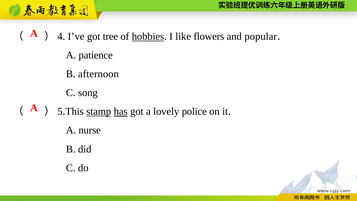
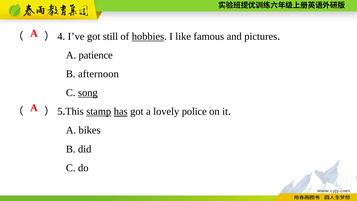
tree: tree -> still
flowers: flowers -> famous
popular: popular -> pictures
song underline: none -> present
nurse: nurse -> bikes
